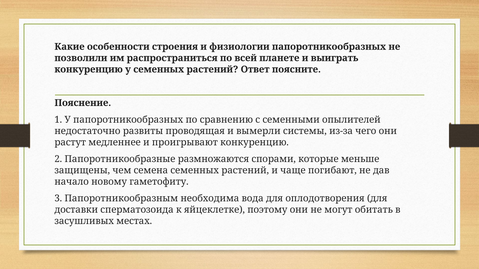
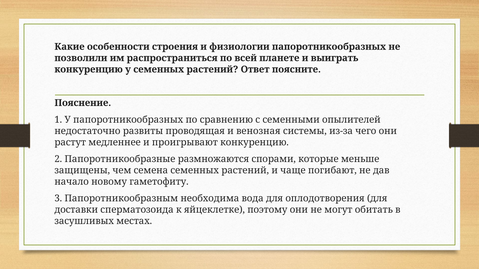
вымерли: вымерли -> венозная
